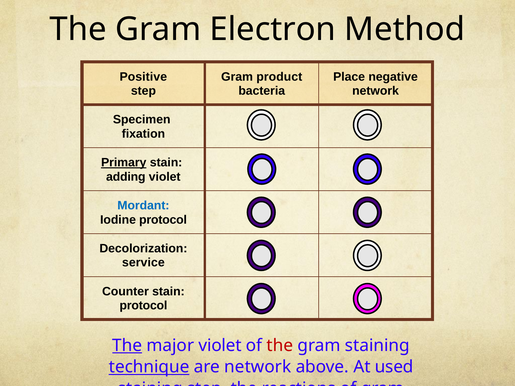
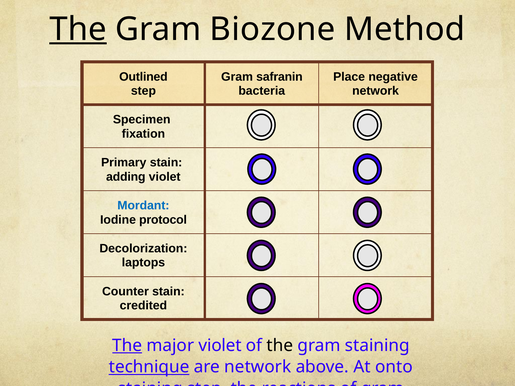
The at (78, 29) underline: none -> present
Electron: Electron -> Biozone
Positive at (143, 77): Positive -> Outlined
product: product -> safranin
Primary underline: present -> none
service: service -> laptops
protocol at (143, 306): protocol -> credited
the at (280, 346) colour: red -> black
used: used -> onto
